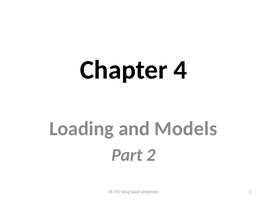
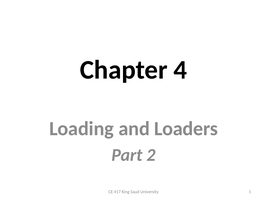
Models: Models -> Loaders
